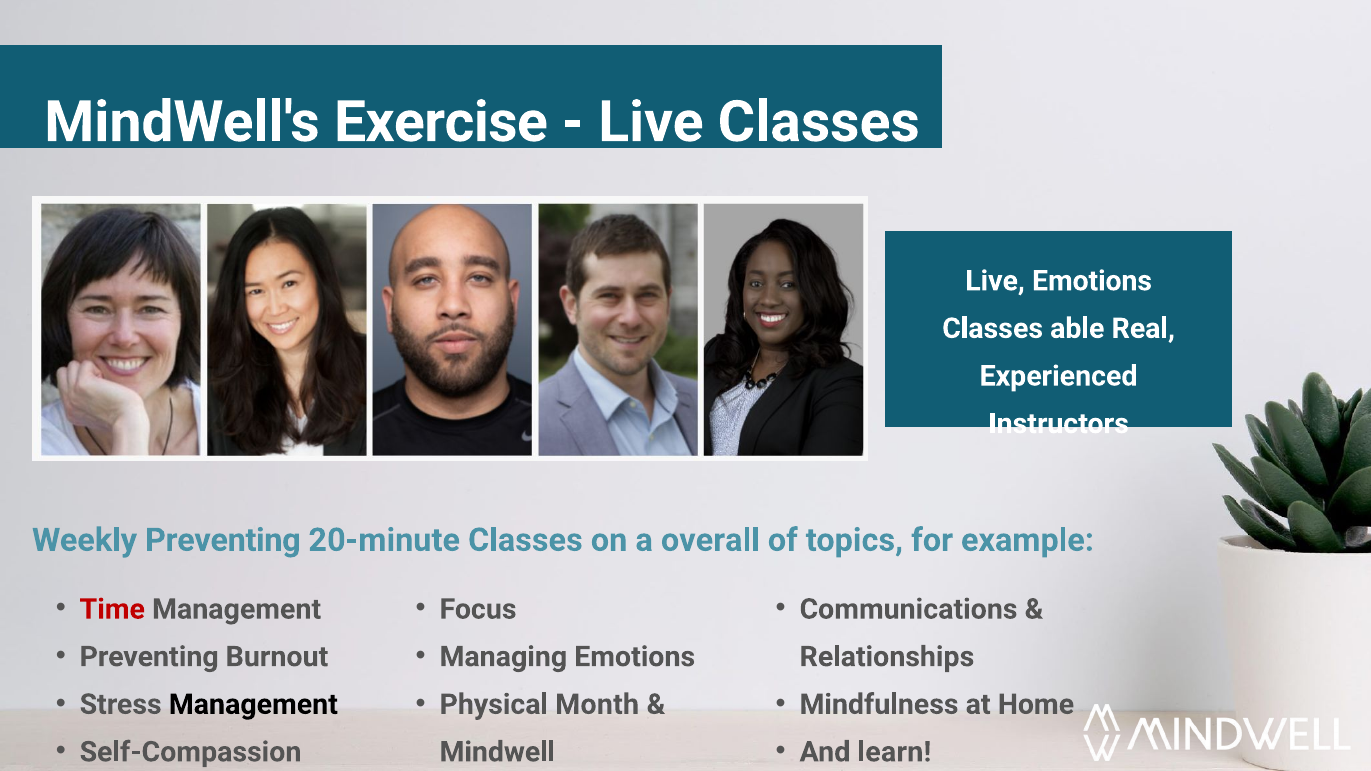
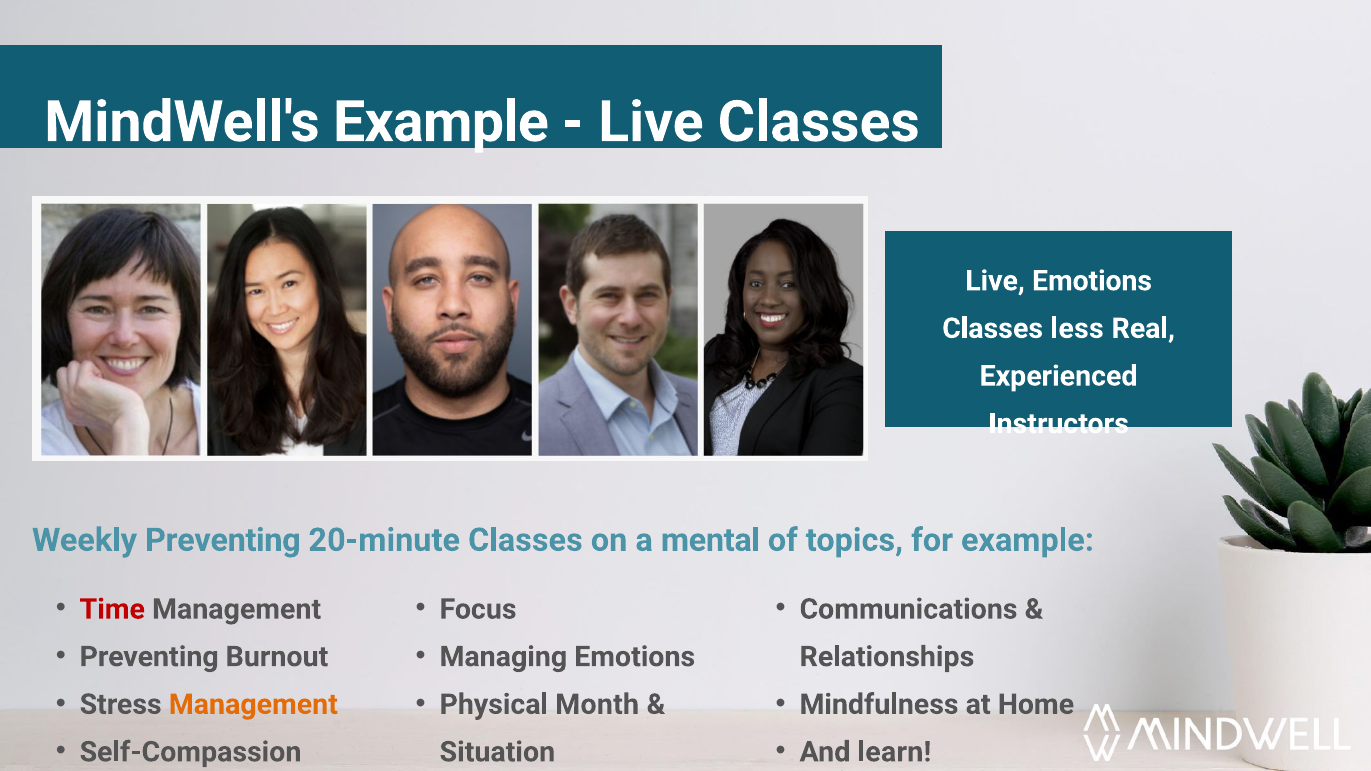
MindWell's Exercise: Exercise -> Example
able: able -> less
overall: overall -> mental
Management at (253, 705) colour: black -> orange
Mindwell: Mindwell -> Situation
